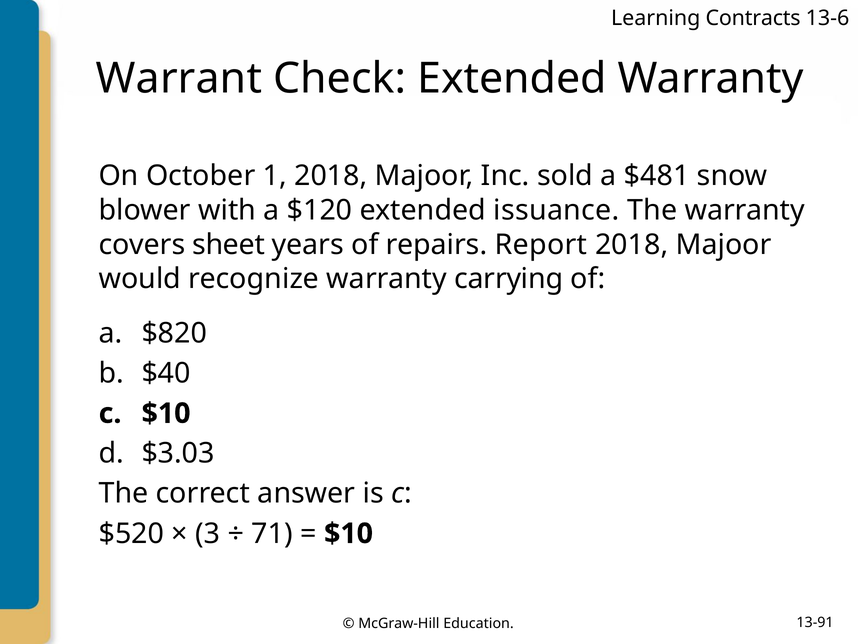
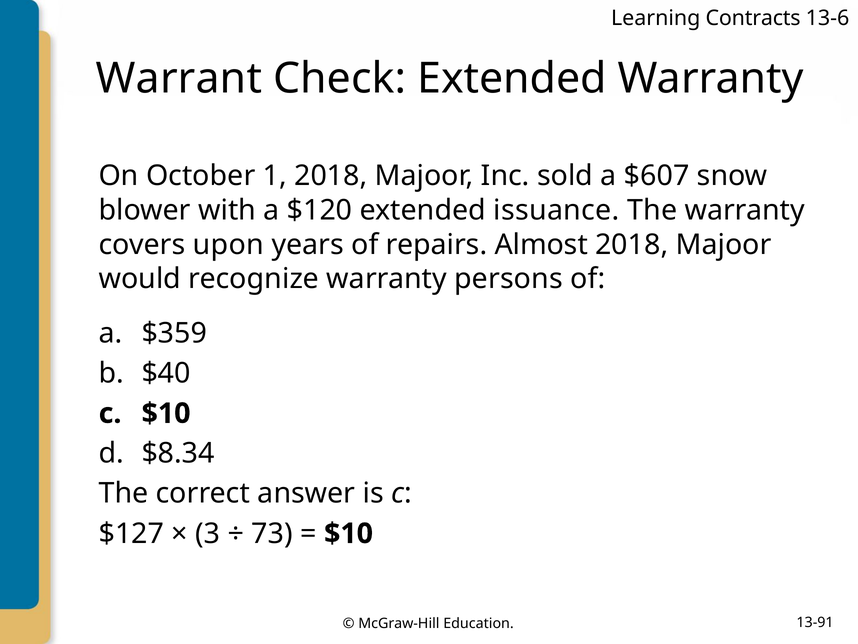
$481: $481 -> $607
sheet: sheet -> upon
Report: Report -> Almost
carrying: carrying -> persons
$820: $820 -> $359
$3.03: $3.03 -> $8.34
$520: $520 -> $127
71: 71 -> 73
